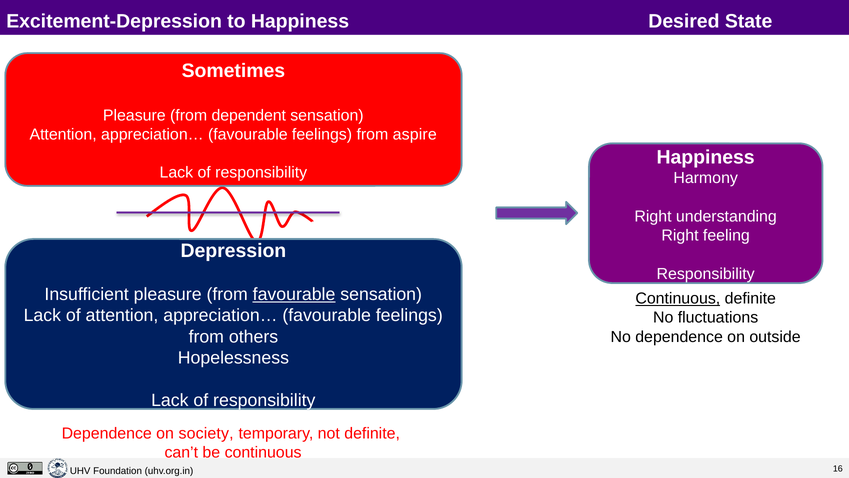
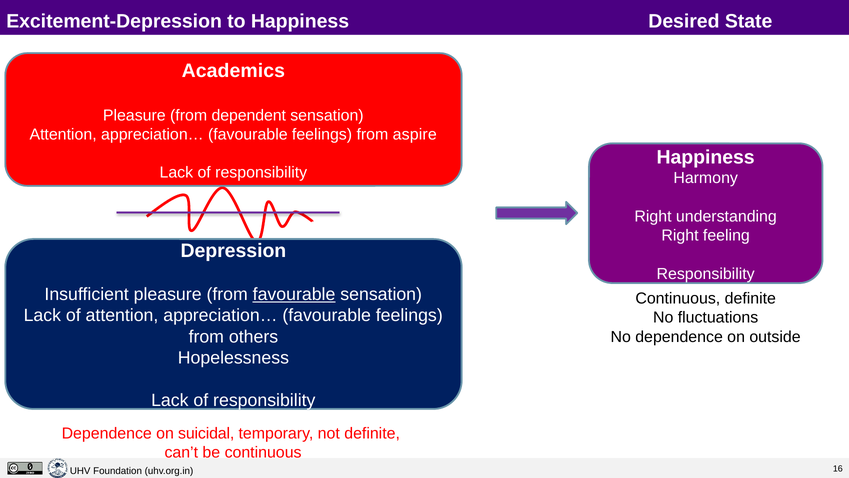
Sometimes: Sometimes -> Academics
Continuous at (678, 298) underline: present -> none
society: society -> suicidal
